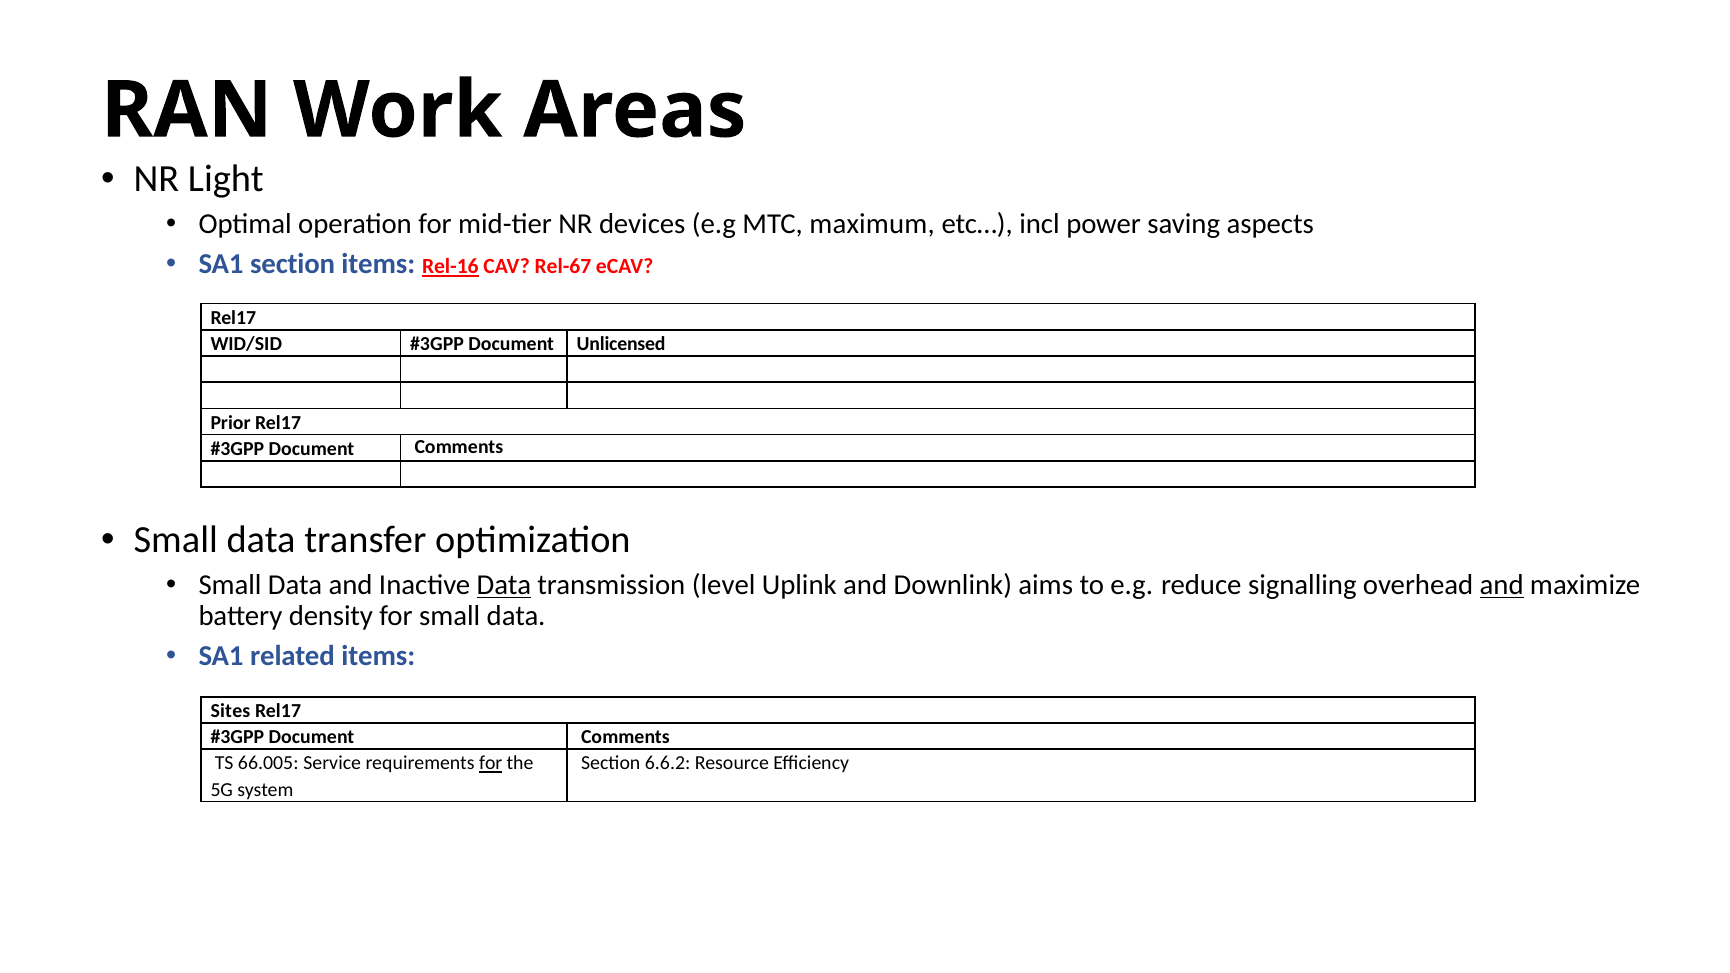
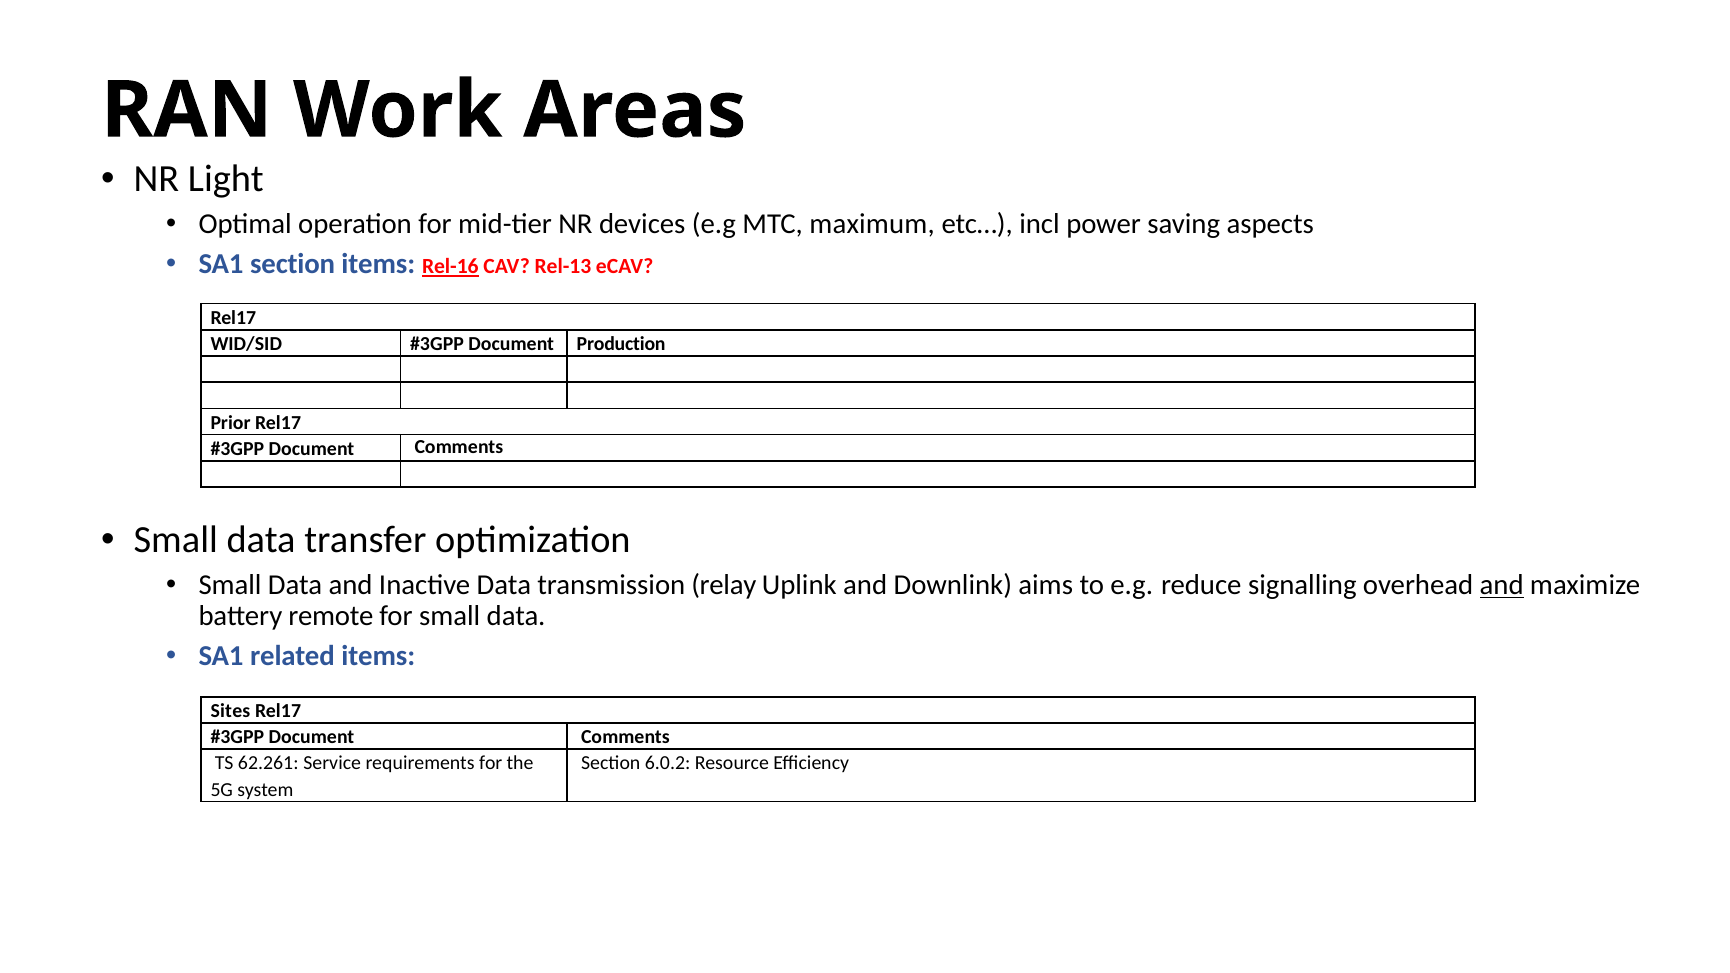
Rel-67: Rel-67 -> Rel-13
Unlicensed: Unlicensed -> Production
Data at (504, 585) underline: present -> none
level: level -> relay
density: density -> remote
66.005: 66.005 -> 62.261
for at (491, 764) underline: present -> none
6.6.2: 6.6.2 -> 6.0.2
